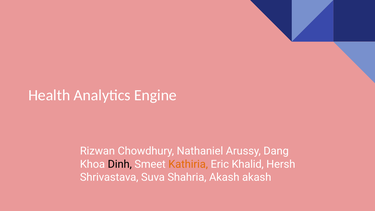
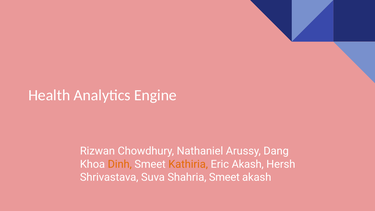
Dinh colour: black -> orange
Eric Khalid: Khalid -> Akash
Shahria Akash: Akash -> Smeet
